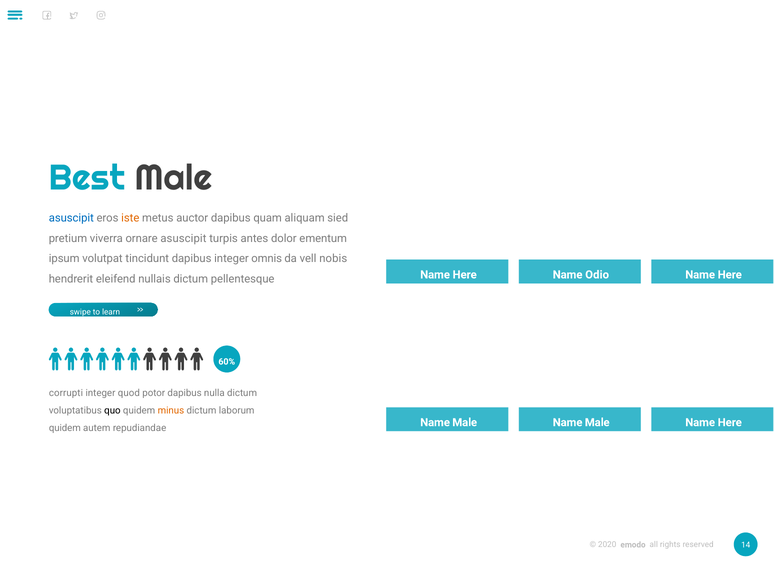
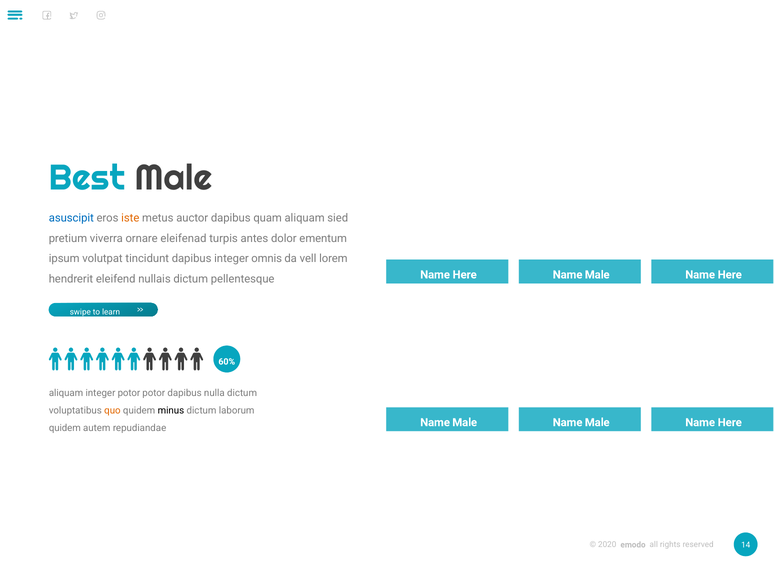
ornare asuscipit: asuscipit -> eleifenad
nobis: nobis -> lorem
Odio at (597, 274): Odio -> Male
corrupti at (66, 393): corrupti -> aliquam
integer quod: quod -> potor
quo colour: black -> orange
minus colour: orange -> black
